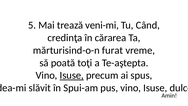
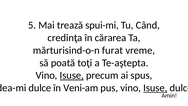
veni-mi: veni-mi -> spui-mi
slăvit at (40, 88): slăvit -> dulce
Spui-am: Spui-am -> Veni-am
Isuse at (155, 88) underline: none -> present
